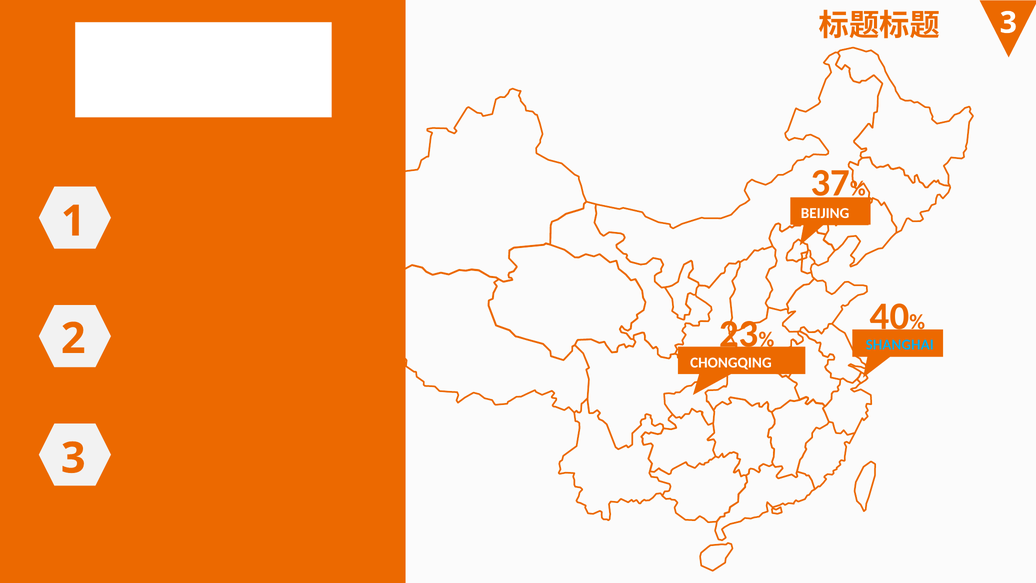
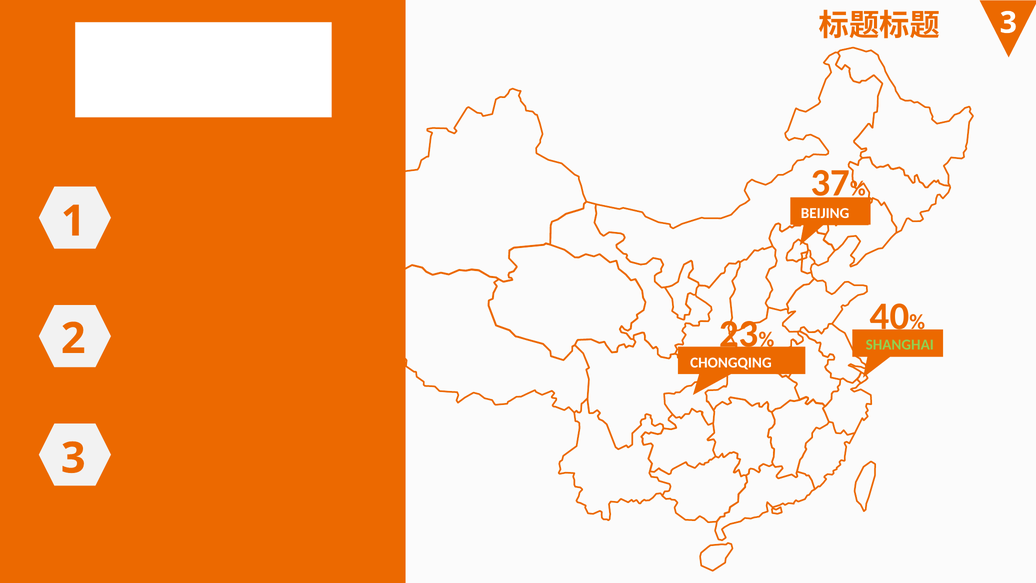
SHANGHAI colour: light blue -> light green
